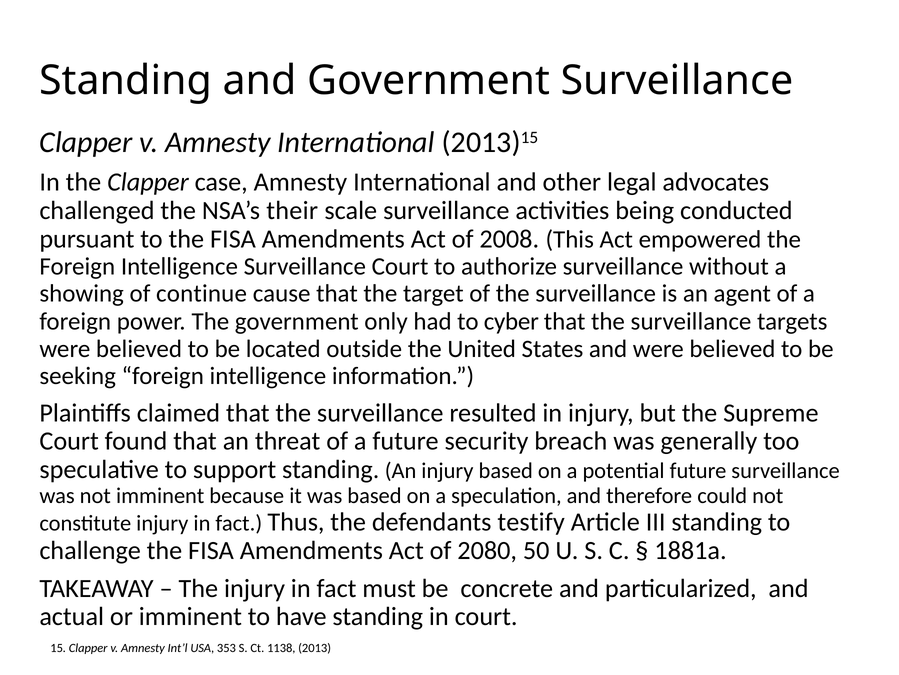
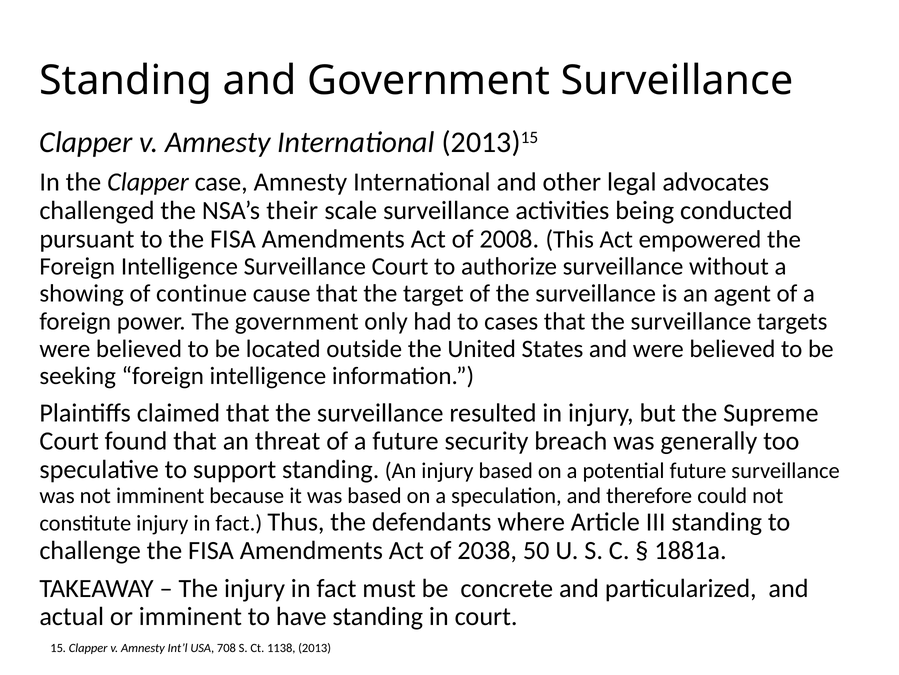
cyber: cyber -> cases
testify: testify -> where
2080: 2080 -> 2038
353: 353 -> 708
